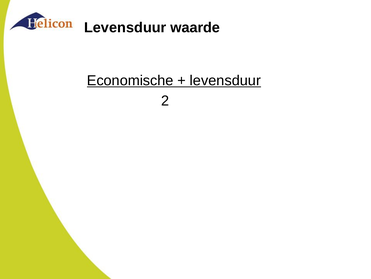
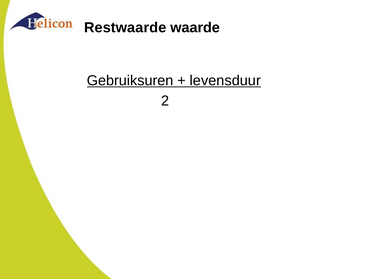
Levensduur at (125, 28): Levensduur -> Restwaarde
Economische: Economische -> Gebruiksuren
